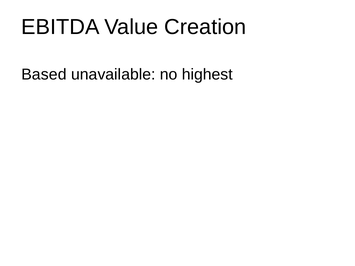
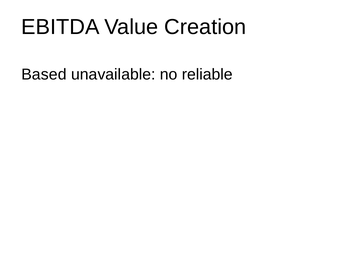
highest: highest -> reliable
